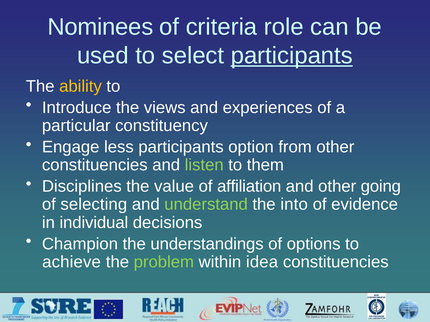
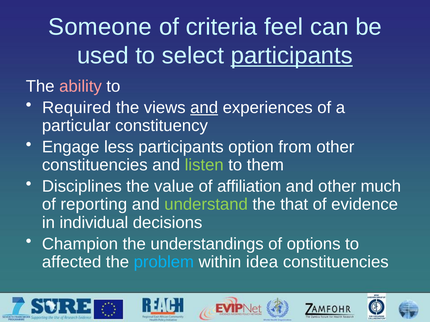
Nominees: Nominees -> Someone
role: role -> feel
ability colour: yellow -> pink
Introduce: Introduce -> Required
and at (204, 108) underline: none -> present
going: going -> much
selecting: selecting -> reporting
into: into -> that
achieve: achieve -> affected
problem colour: light green -> light blue
